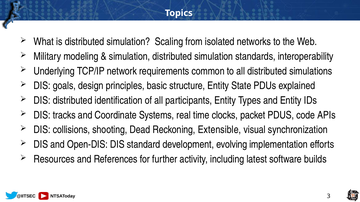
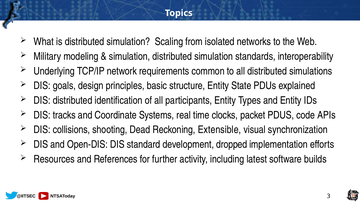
evolving: evolving -> dropped
